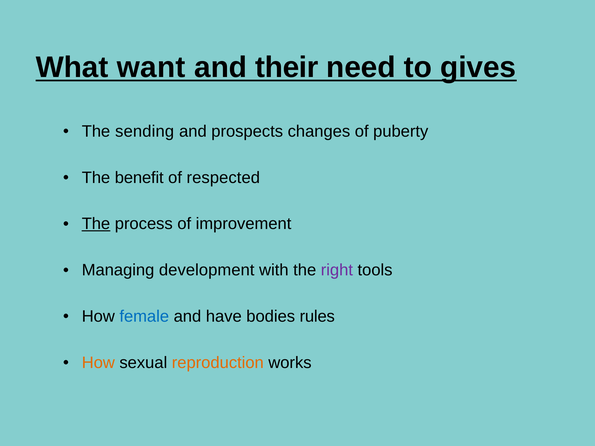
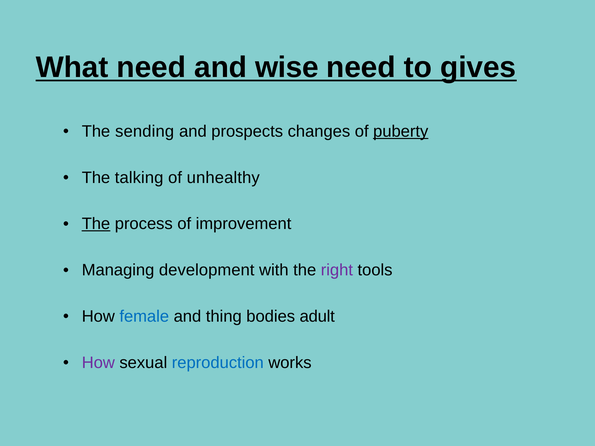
What want: want -> need
their: their -> wise
puberty underline: none -> present
benefit: benefit -> talking
respected: respected -> unhealthy
have: have -> thing
rules: rules -> adult
How at (98, 363) colour: orange -> purple
reproduction colour: orange -> blue
